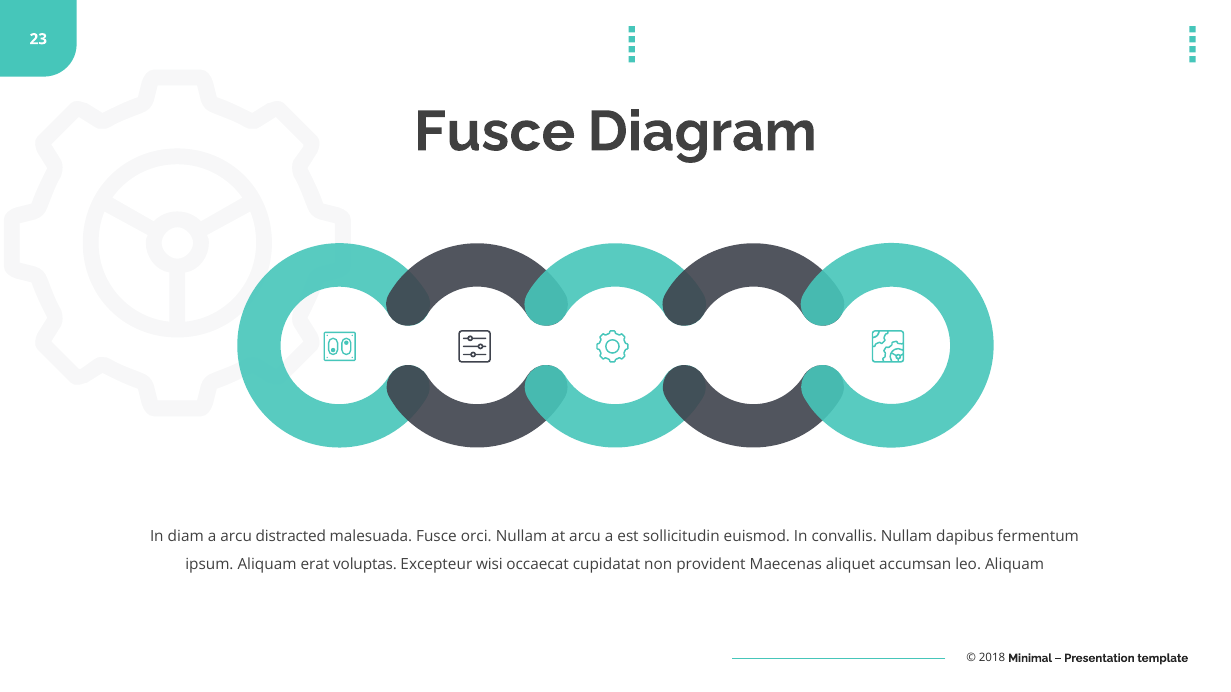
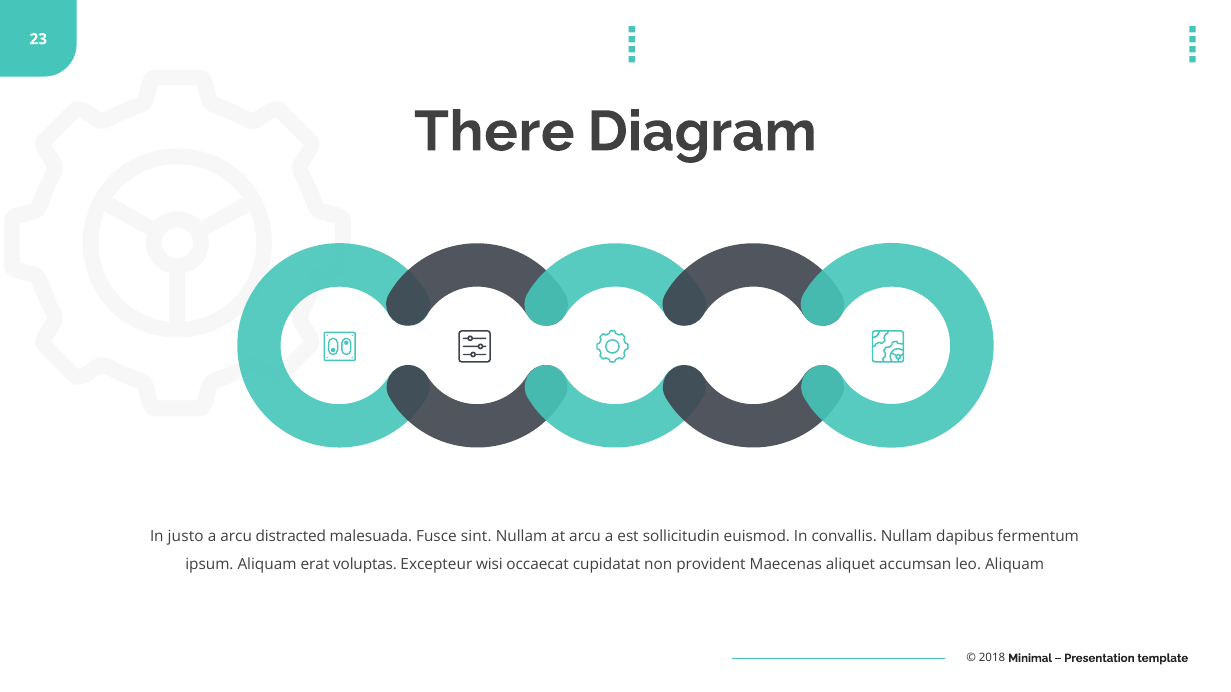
Fusce at (495, 132): Fusce -> There
diam: diam -> justo
orci: orci -> sint
